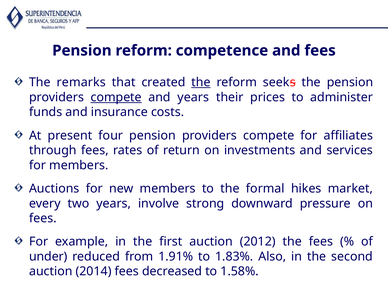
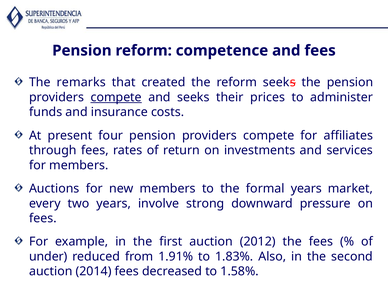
the at (201, 82) underline: present -> none
and years: years -> seeks
formal hikes: hikes -> years
